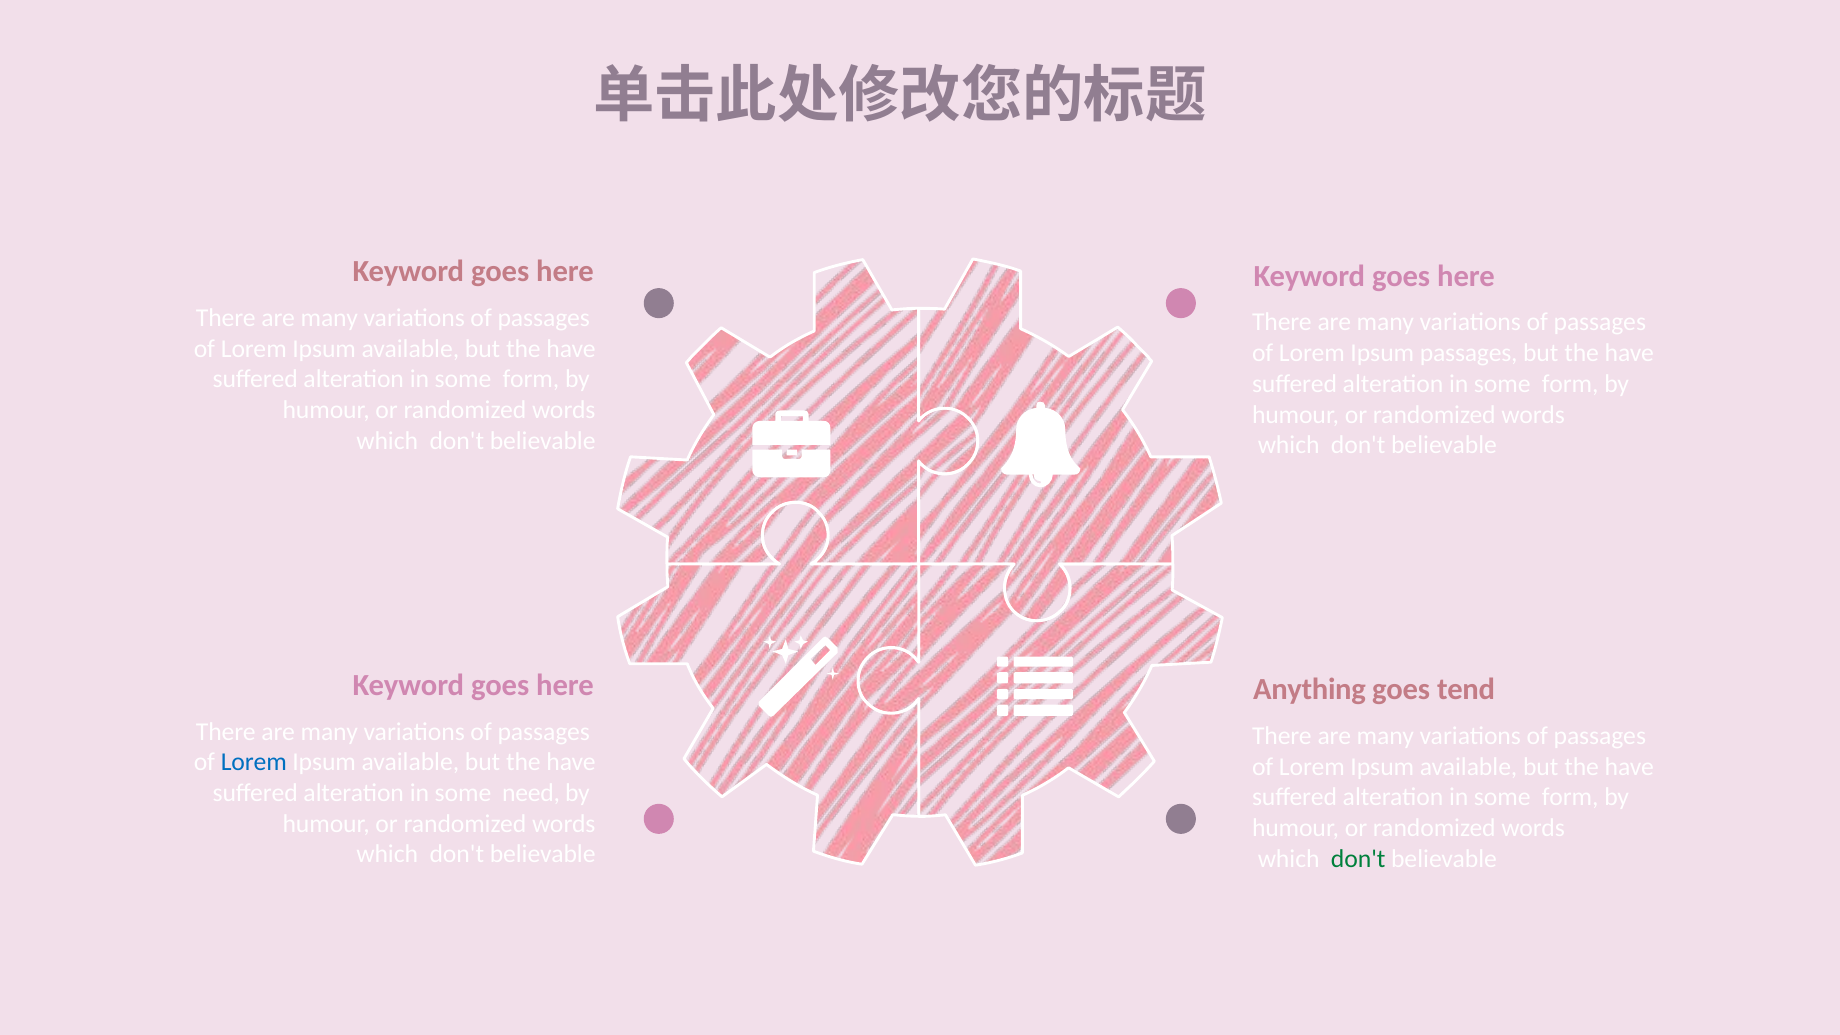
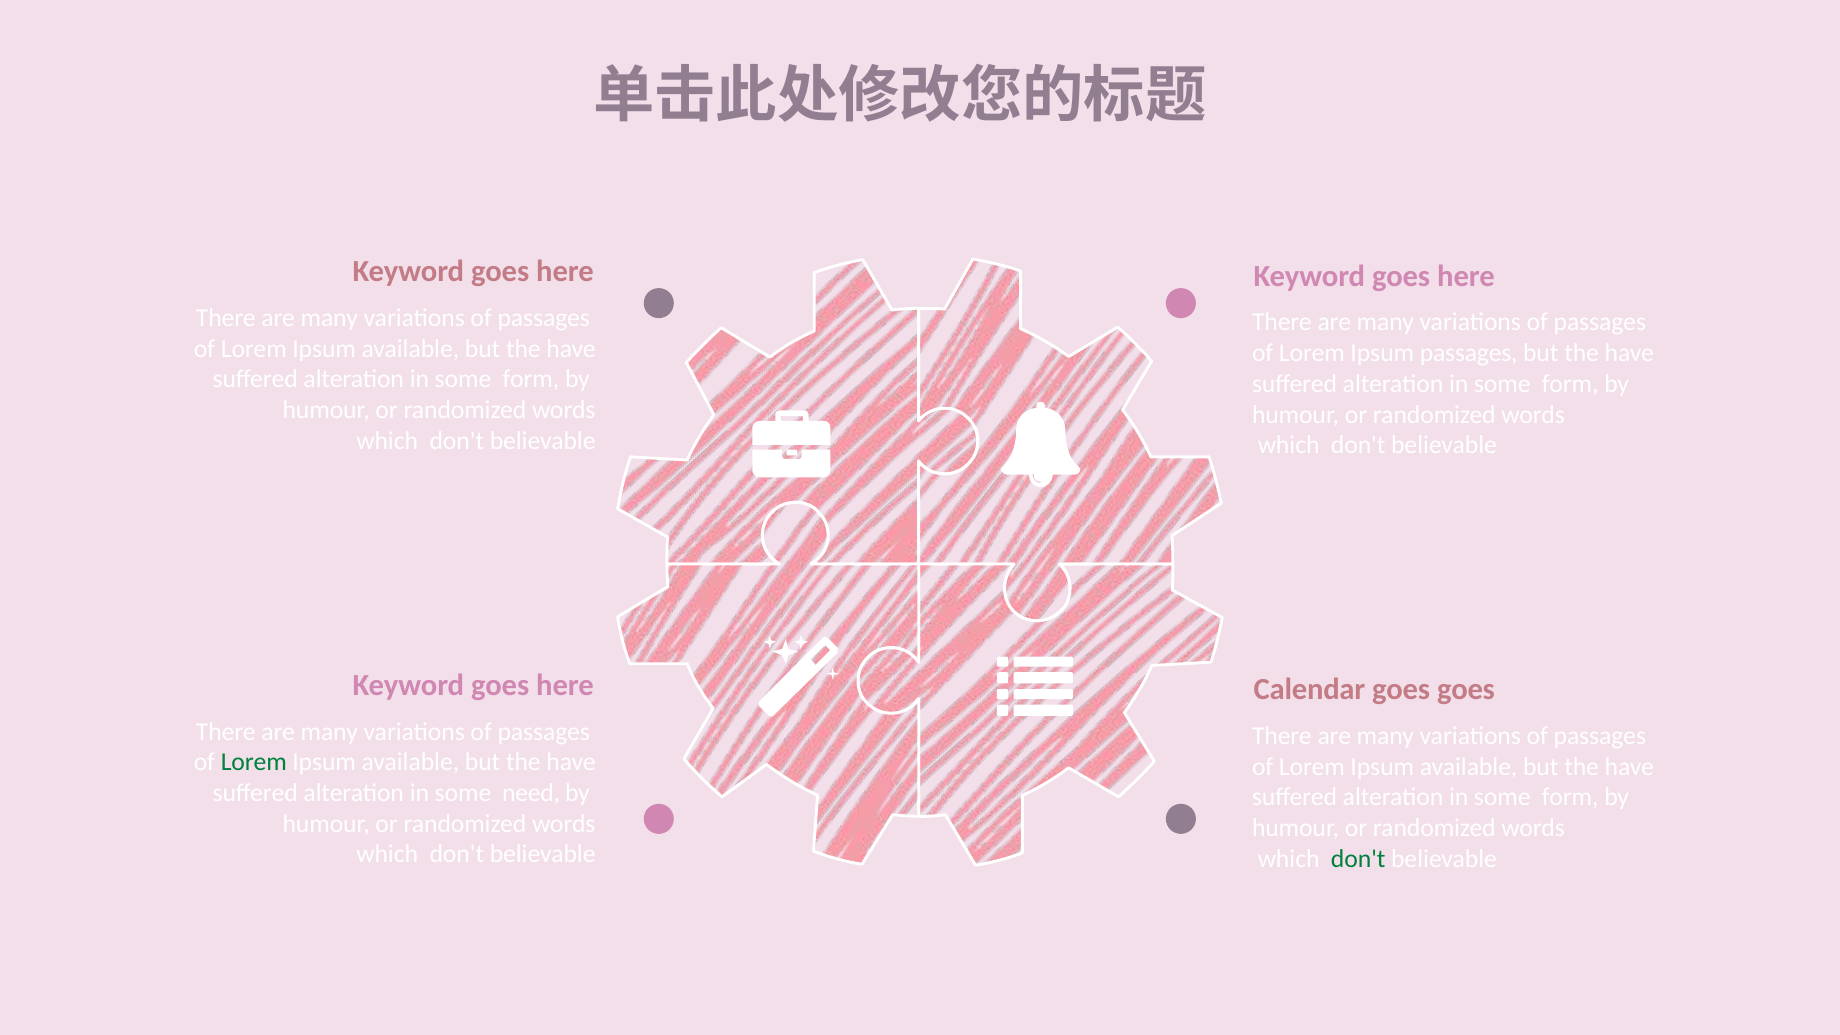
Anything: Anything -> Calendar
goes tend: tend -> goes
Lorem at (254, 762) colour: blue -> green
